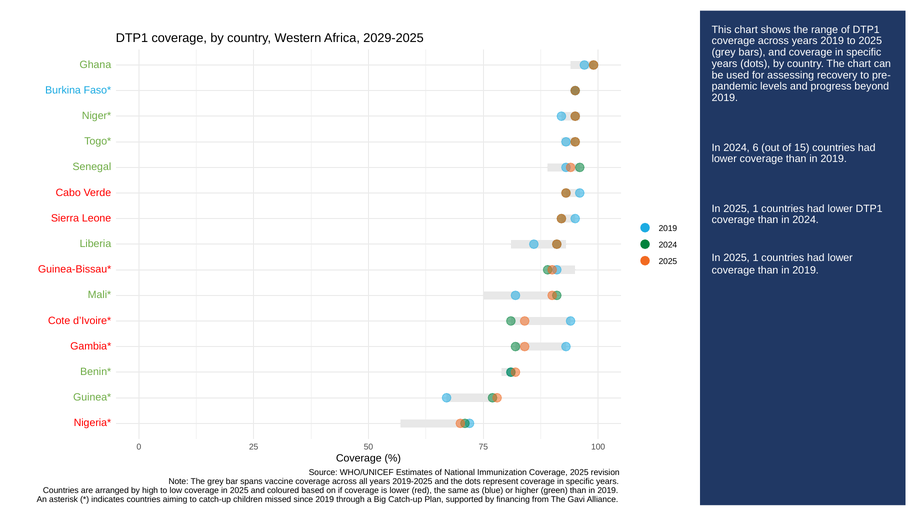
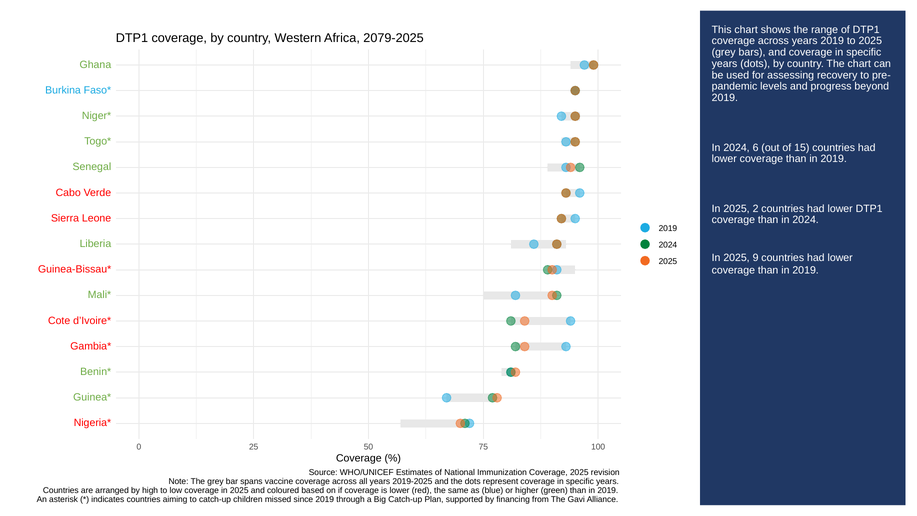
2029-2025: 2029-2025 -> 2079-2025
1 at (756, 209): 1 -> 2
1 at (756, 258): 1 -> 9
